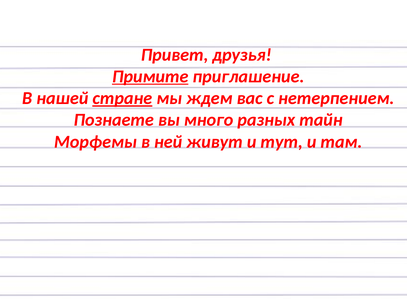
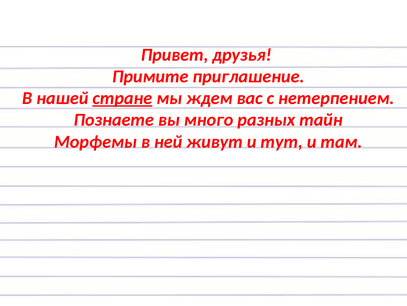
Примите underline: present -> none
